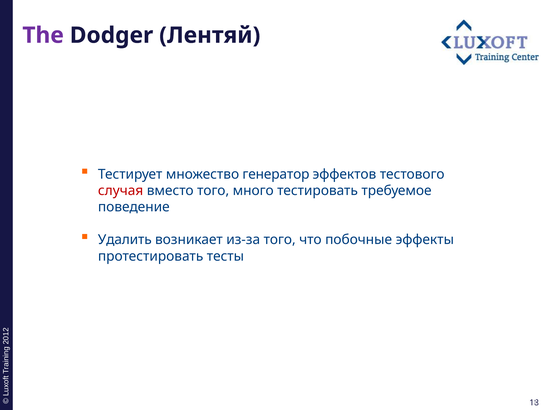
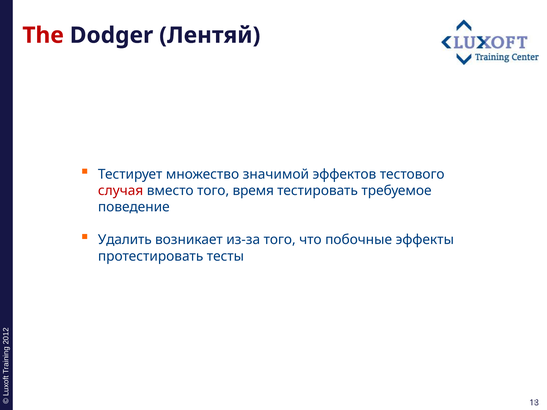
The colour: purple -> red
генератор: генератор -> значимой
много: много -> время
